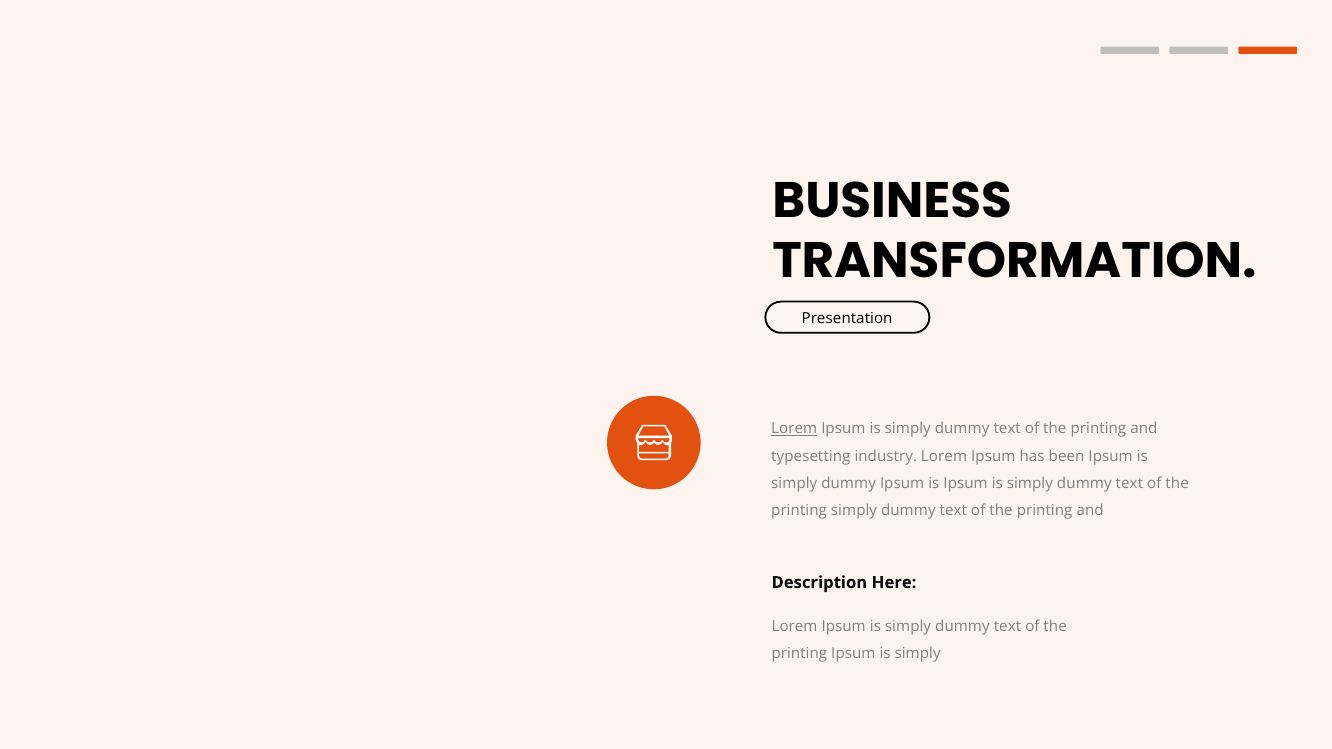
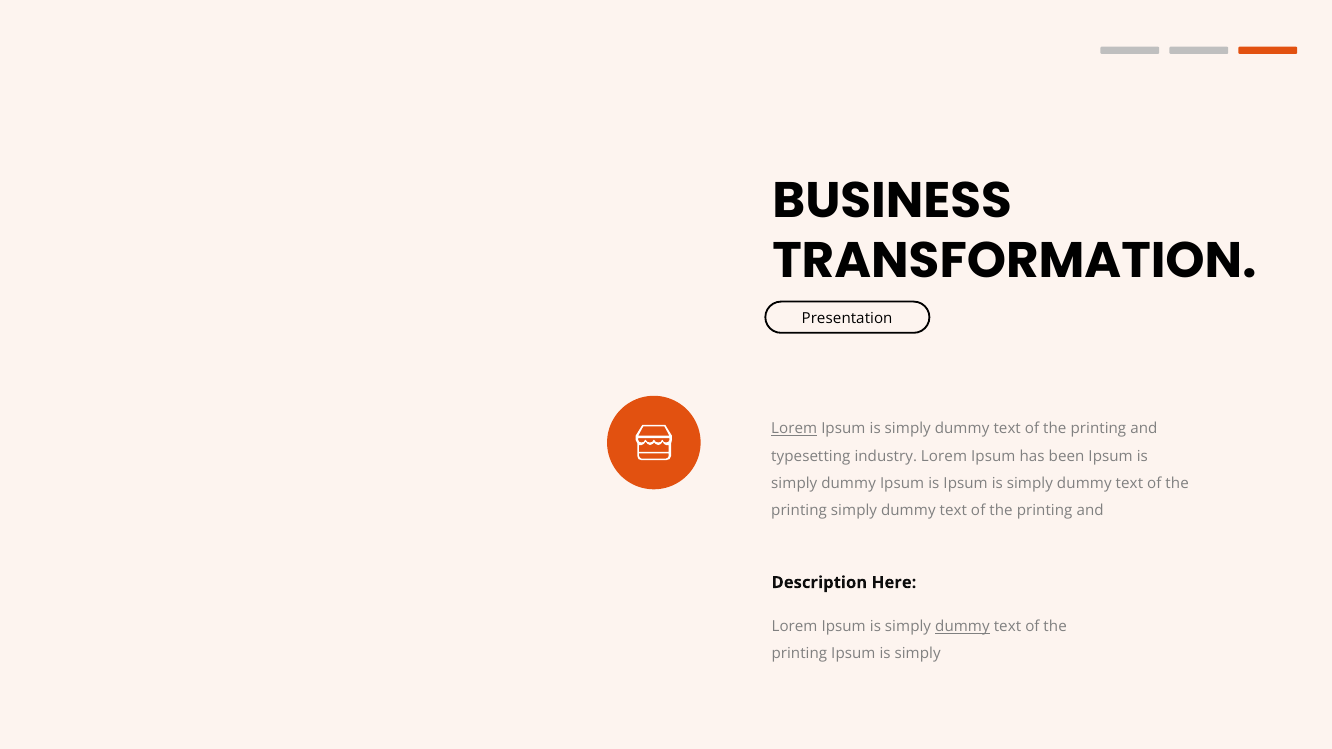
dummy at (962, 627) underline: none -> present
